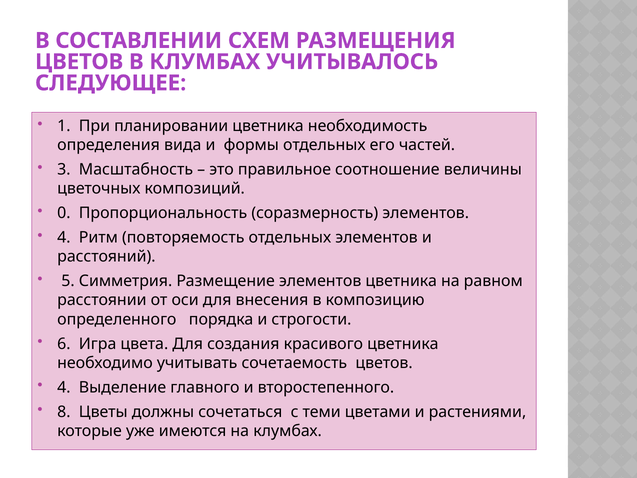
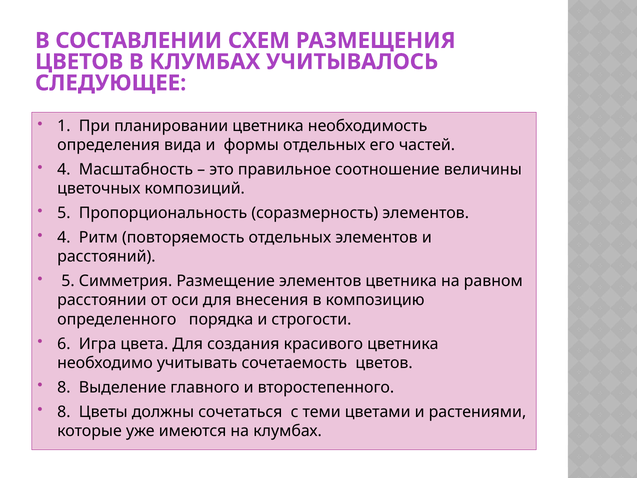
3 at (64, 169): 3 -> 4
0 at (64, 213): 0 -> 5
4 at (64, 387): 4 -> 8
